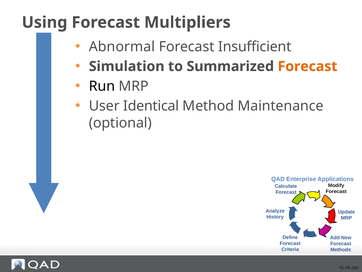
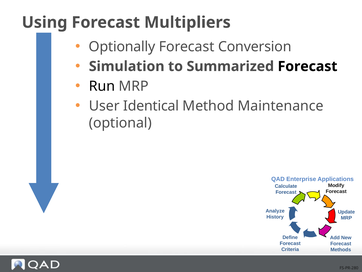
Abnormal: Abnormal -> Optionally
Insufficient: Insufficient -> Conversion
Forecast at (308, 66) colour: orange -> black
